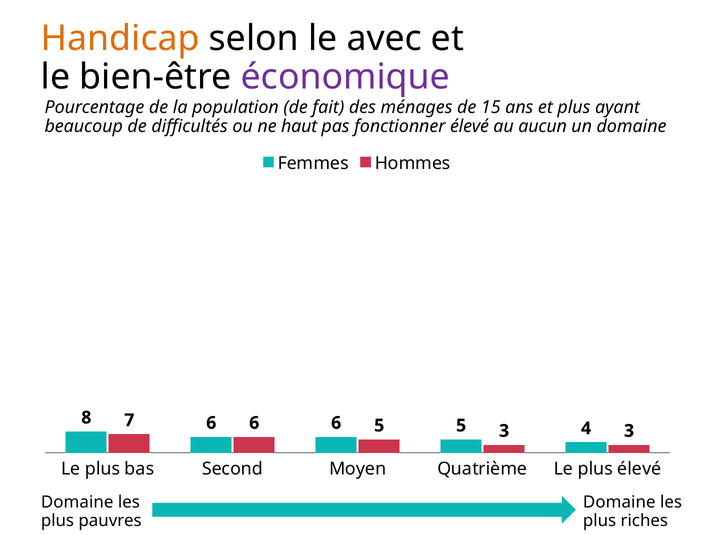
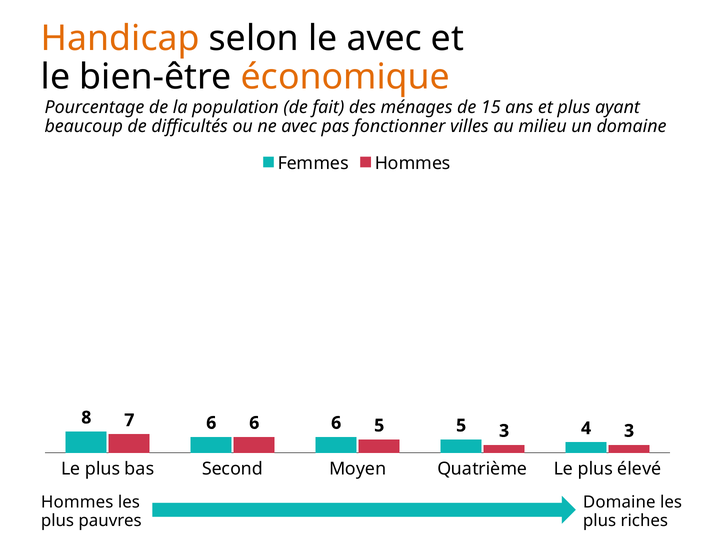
économique colour: purple -> orange
ne haut: haut -> avec
fonctionner élevé: élevé -> villes
aucun: aucun -> milieu
Domaine at (77, 503): Domaine -> Hommes
